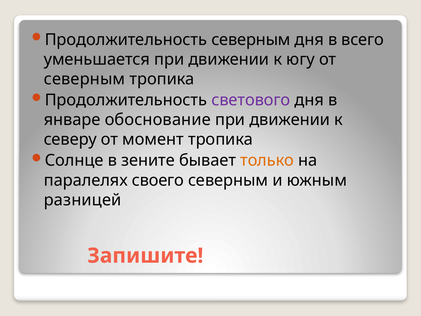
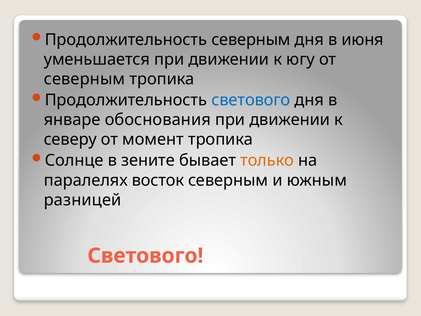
всего: всего -> июня
светового at (251, 100) colour: purple -> blue
обоснование: обоснование -> обоснования
своего: своего -> восток
Запишите at (145, 256): Запишите -> Светового
